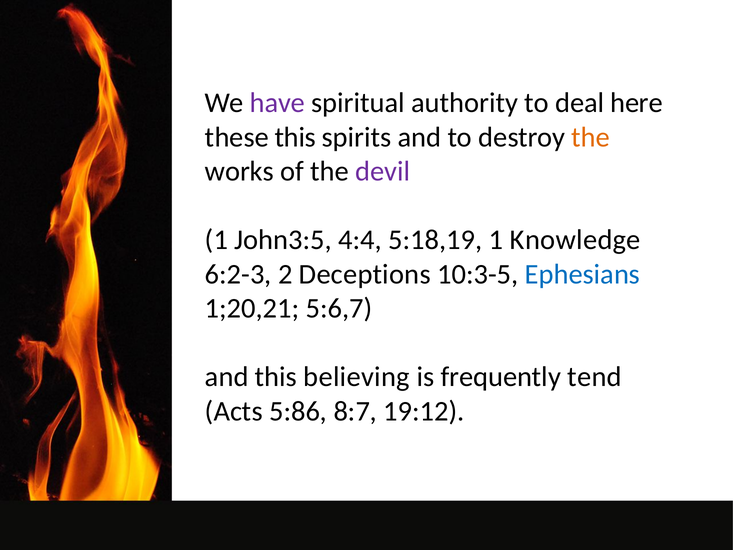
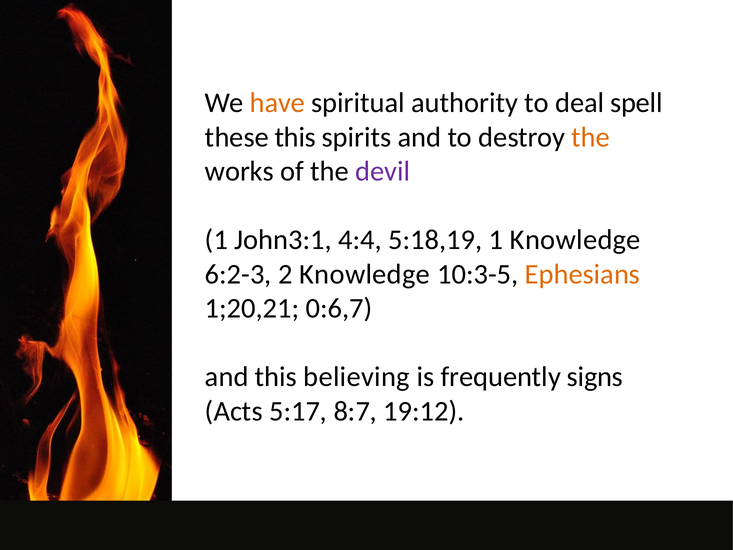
have colour: purple -> orange
here: here -> spell
John3:5: John3:5 -> John3:1
2 Deceptions: Deceptions -> Knowledge
Ephesians colour: blue -> orange
5:6,7: 5:6,7 -> 0:6,7
tend: tend -> signs
5:86: 5:86 -> 5:17
